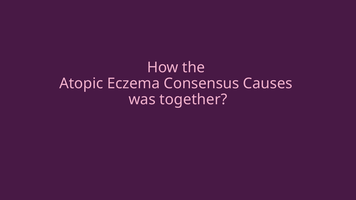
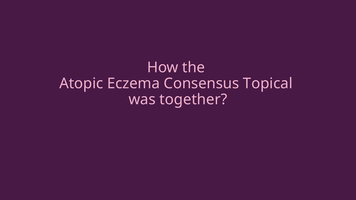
Causes: Causes -> Topical
